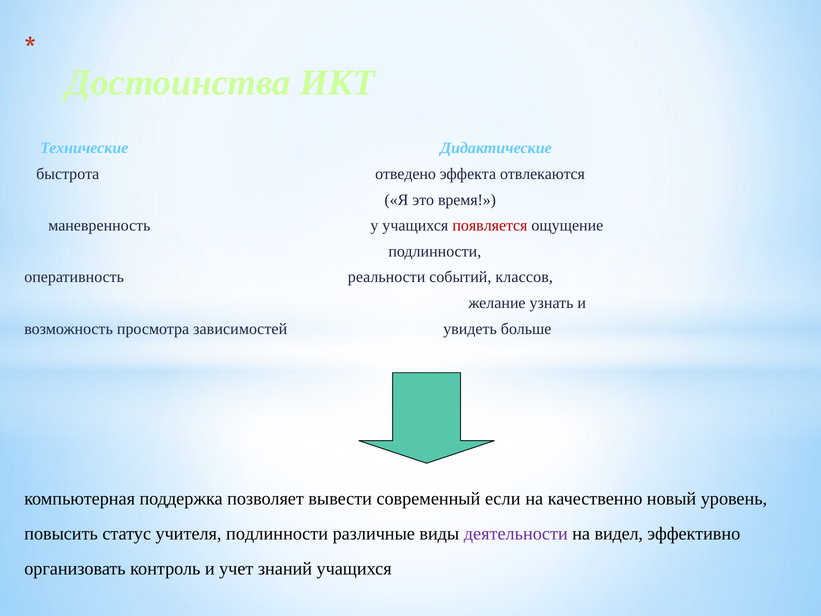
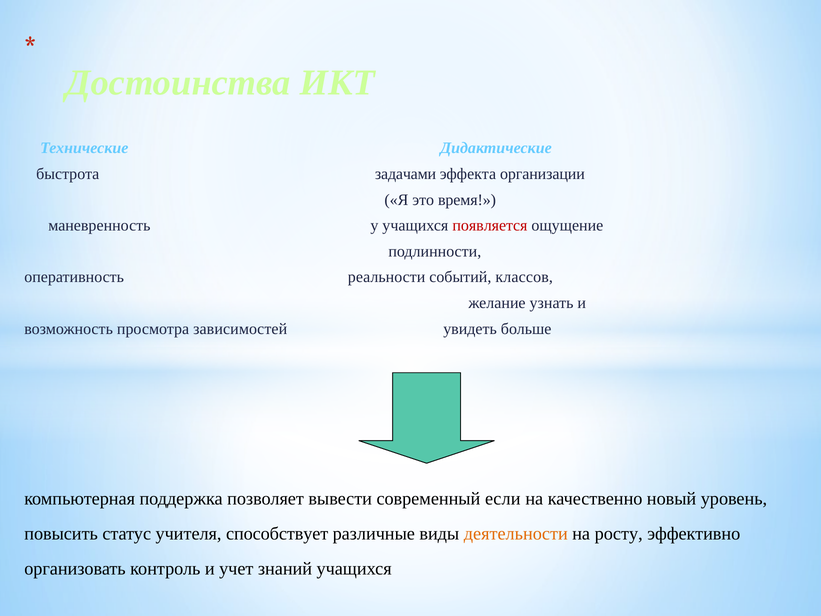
отведено: отведено -> задачами
отвлекаются: отвлекаются -> организации
учителя подлинности: подлинности -> способствует
деятельности colour: purple -> orange
видел: видел -> росту
